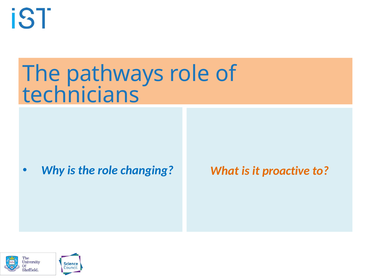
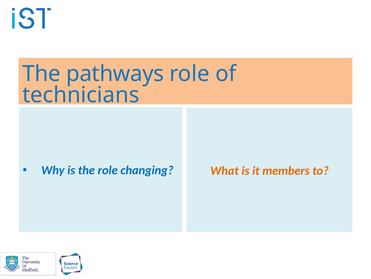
proactive: proactive -> members
